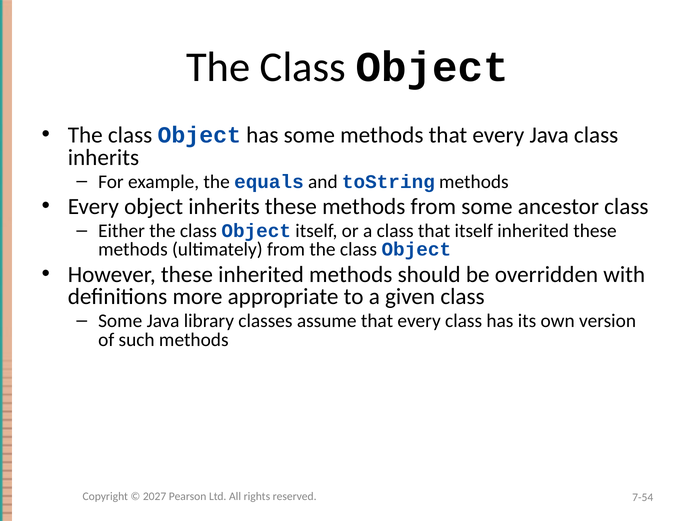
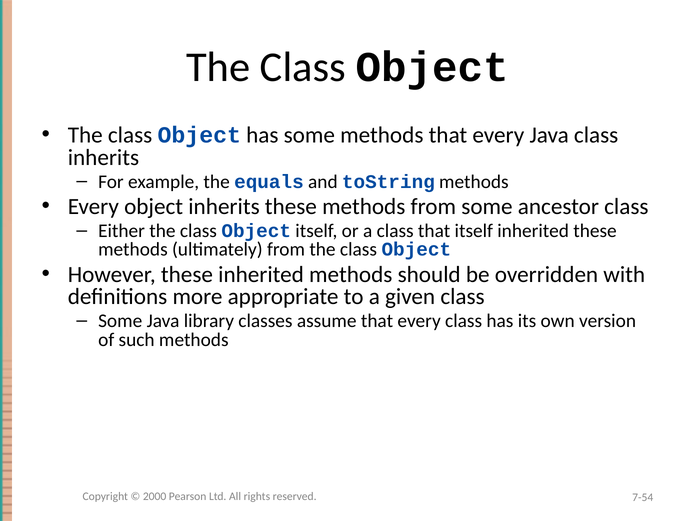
2027: 2027 -> 2000
